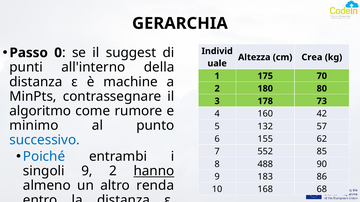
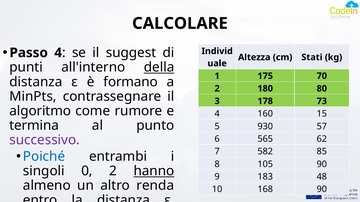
GERARCHIA: GERARCHIA -> CALCOLARE
Passo 0: 0 -> 4
Crea: Crea -> Stati
della underline: none -> present
machine: machine -> formano
42: 42 -> 15
minimo: minimo -> termina
132: 132 -> 930
successivo colour: blue -> purple
155: 155 -> 565
552: 552 -> 582
488: 488 -> 105
singoli 9: 9 -> 0
86: 86 -> 48
168 68: 68 -> 90
